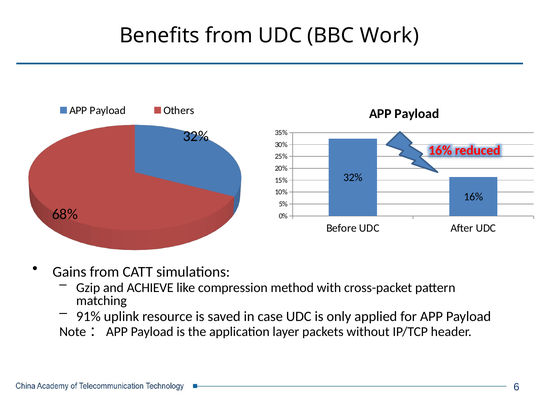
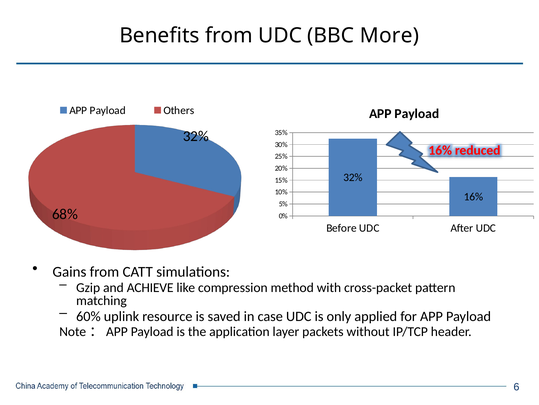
Work: Work -> More
91%: 91% -> 60%
